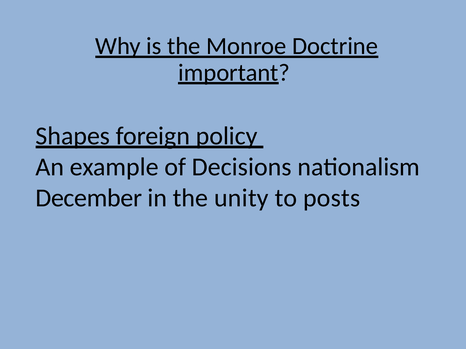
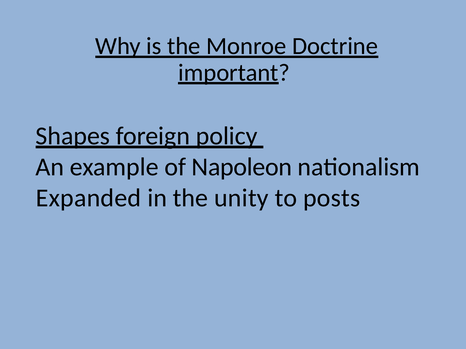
Decisions: Decisions -> Napoleon
December: December -> Expanded
